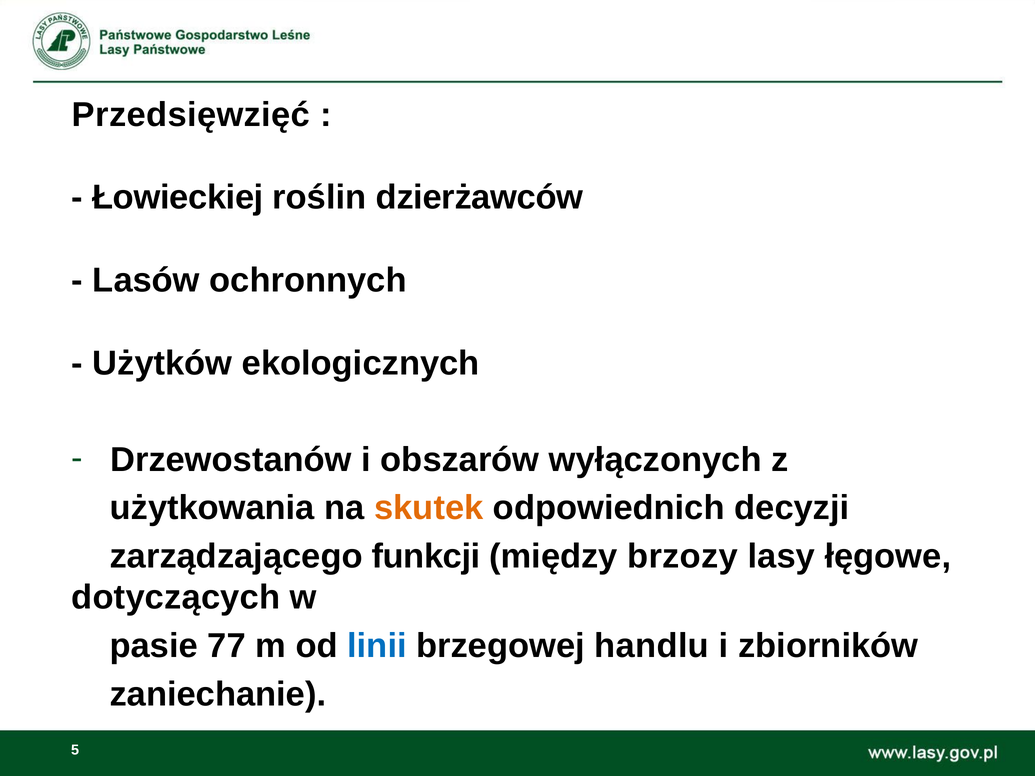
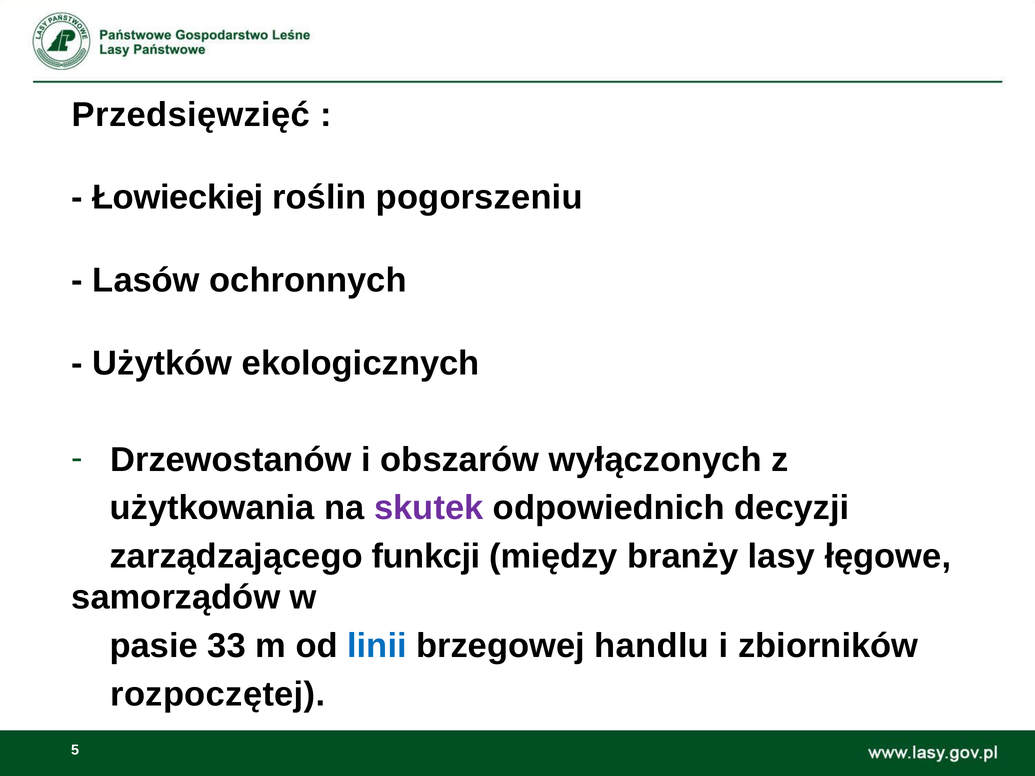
dzierżawców: dzierżawców -> pogorszeniu
skutek colour: orange -> purple
brzozy: brzozy -> branży
dotyczących: dotyczących -> samorządów
77: 77 -> 33
zaniechanie: zaniechanie -> rozpoczętej
